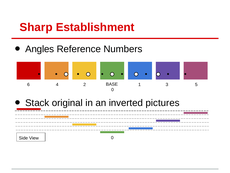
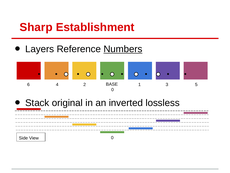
Angles: Angles -> Layers
Numbers underline: none -> present
pictures: pictures -> lossless
